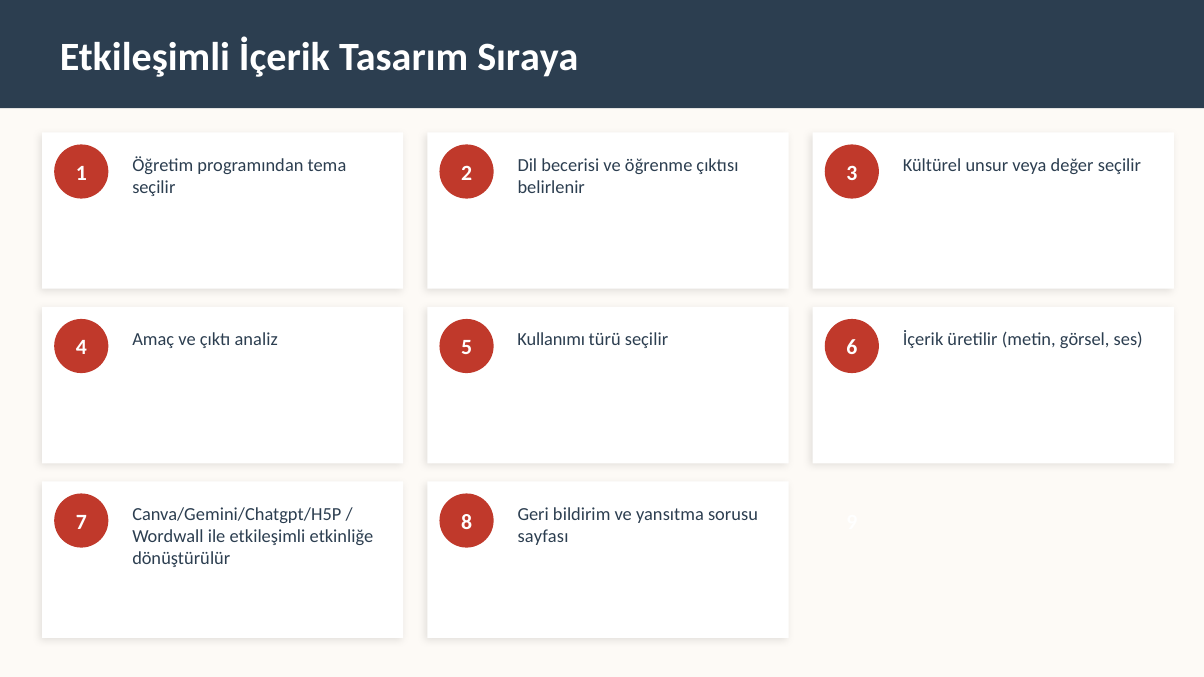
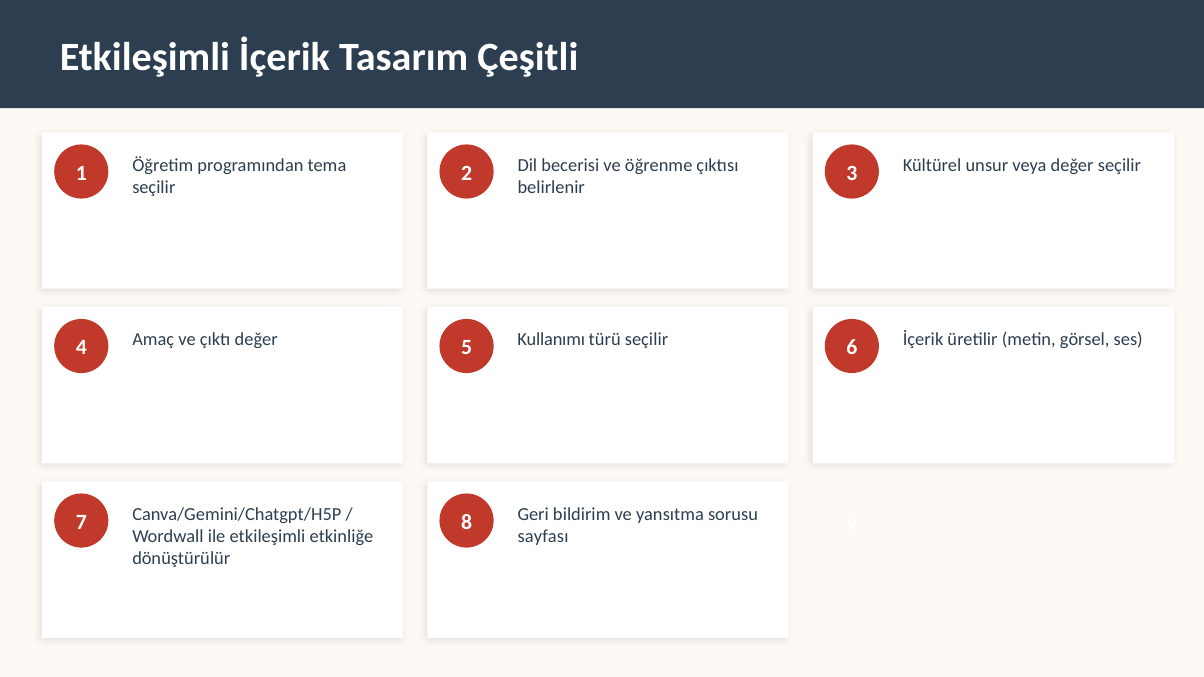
Sıraya: Sıraya -> Çeşitli
çıktı analiz: analiz -> değer
